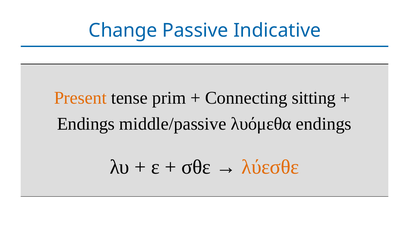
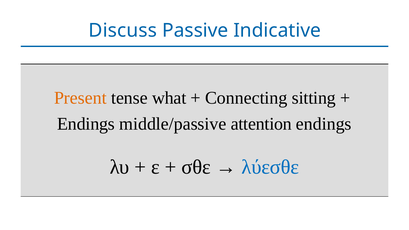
Change: Change -> Discuss
prim: prim -> what
λυόμεθα: λυόμεθα -> attention
λύεσθε colour: orange -> blue
